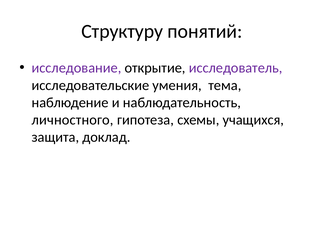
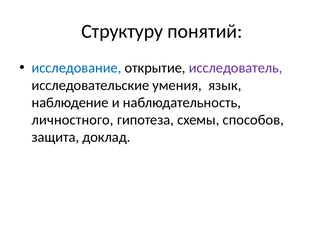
исследование colour: purple -> blue
тема: тема -> язык
учащихся: учащихся -> способов
